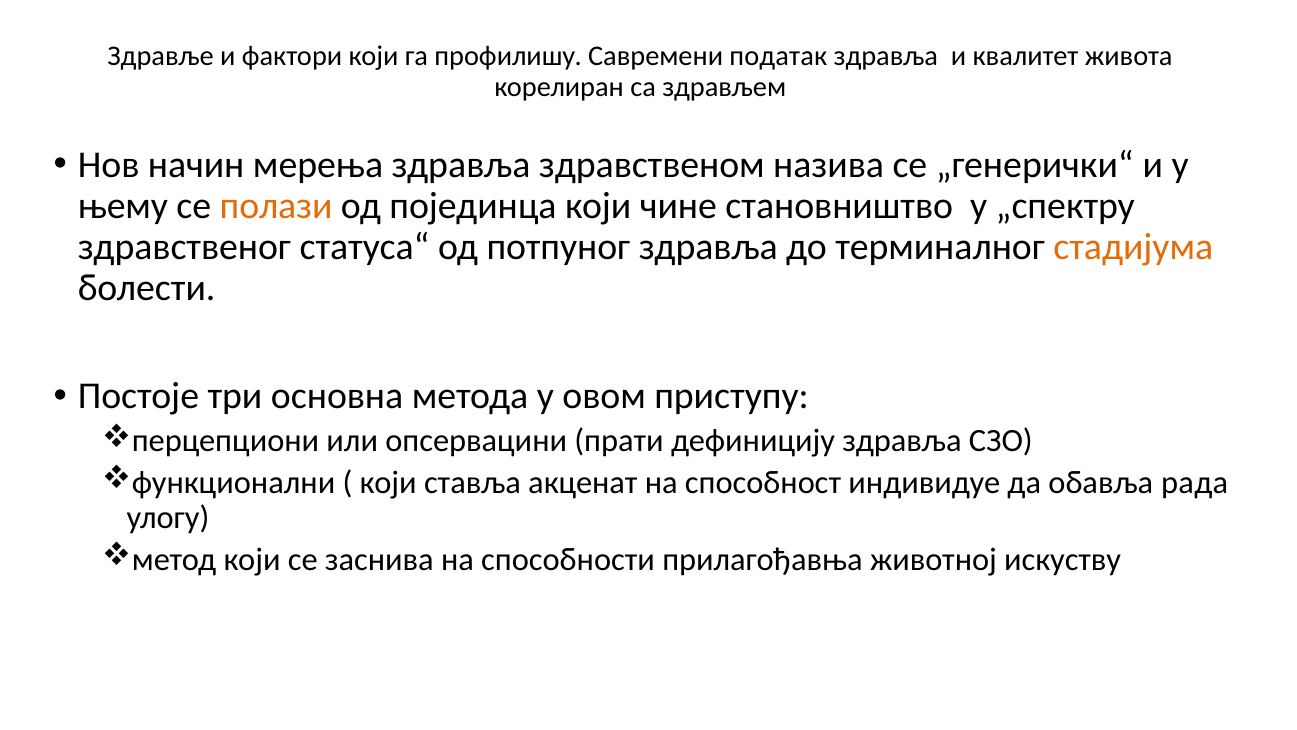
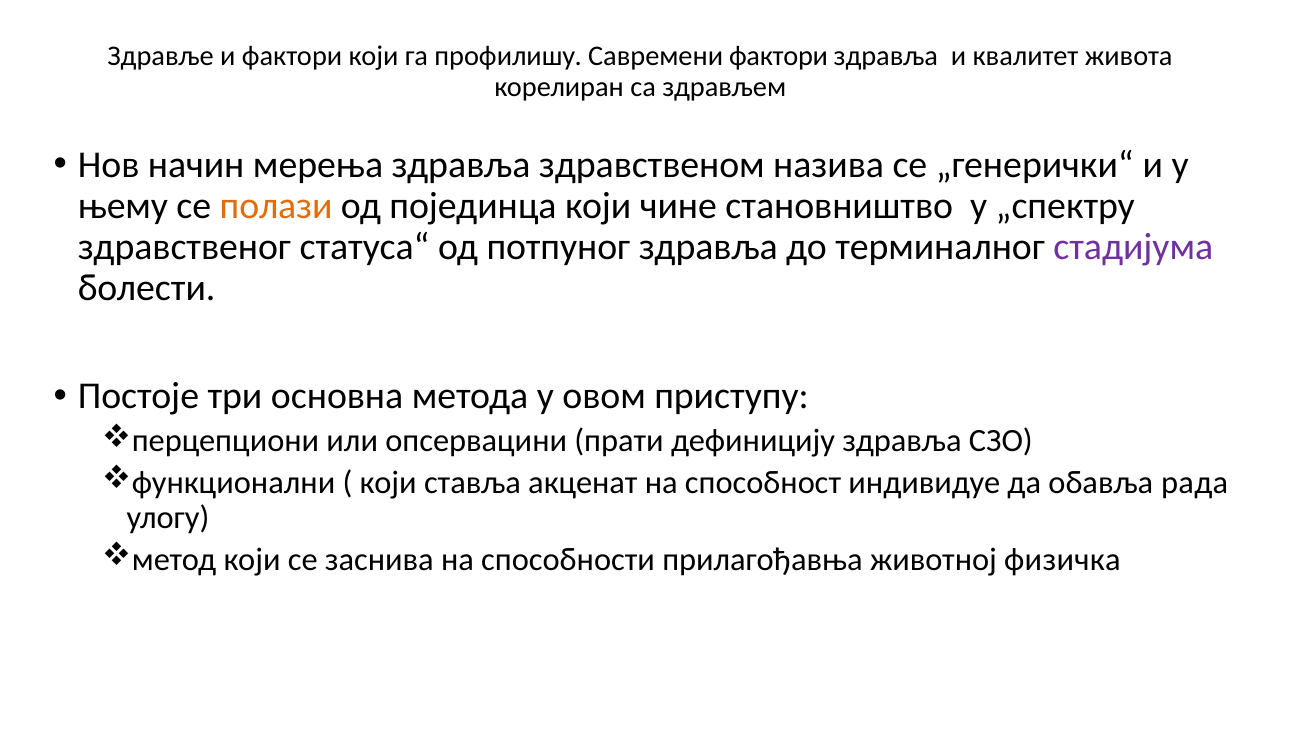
Савремени податак: податак -> фактори
стадијума colour: orange -> purple
искуству: искуству -> физичка
